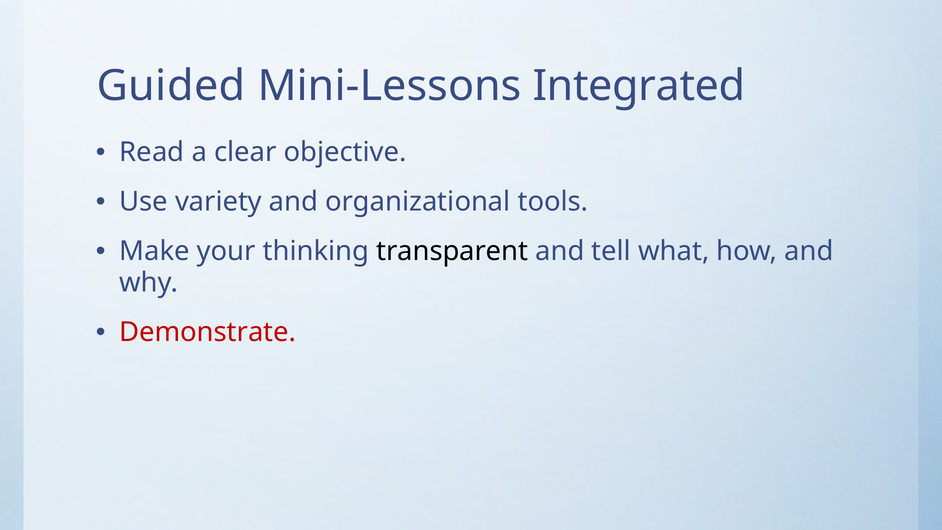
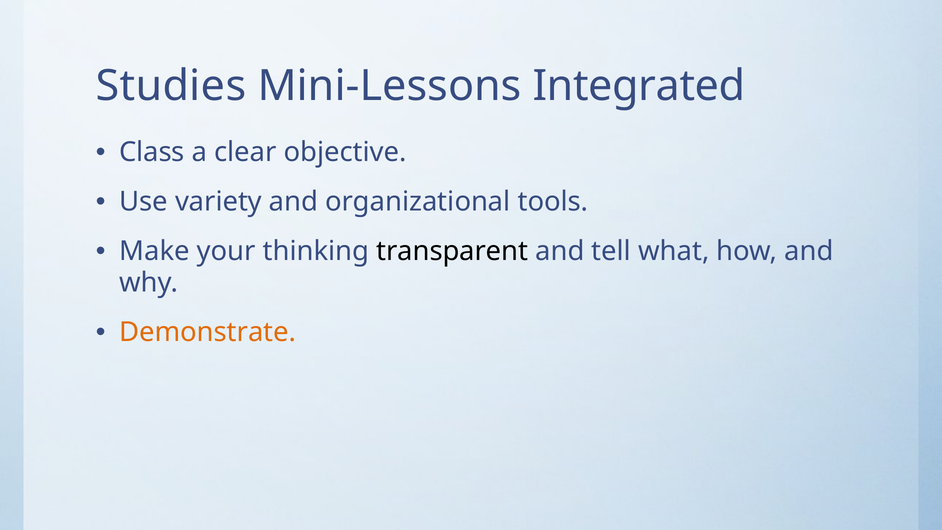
Guided: Guided -> Studies
Read: Read -> Class
Demonstrate colour: red -> orange
